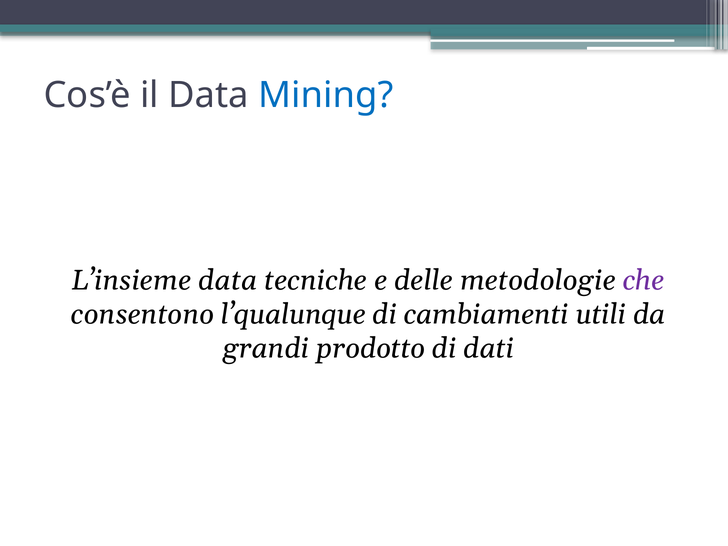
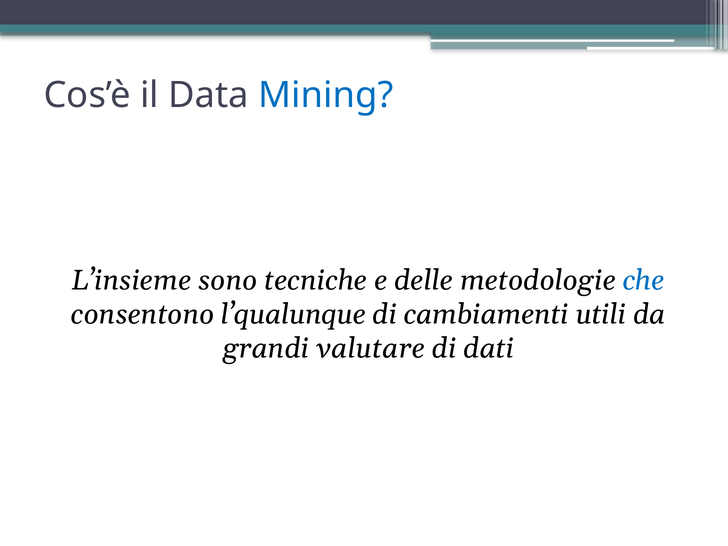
L’insieme data: data -> sono
che colour: purple -> blue
prodotto: prodotto -> valutare
